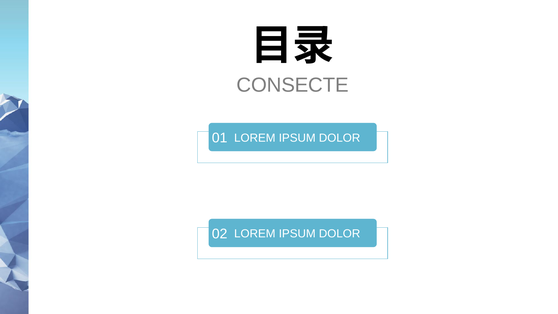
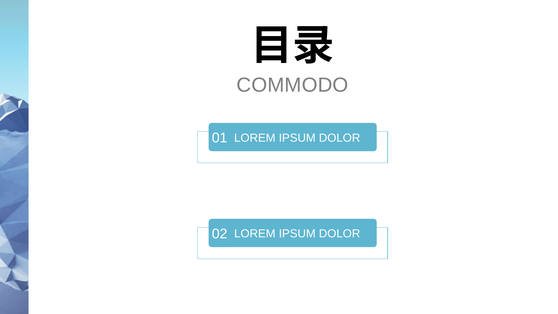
CONSECTE: CONSECTE -> COMMODO
